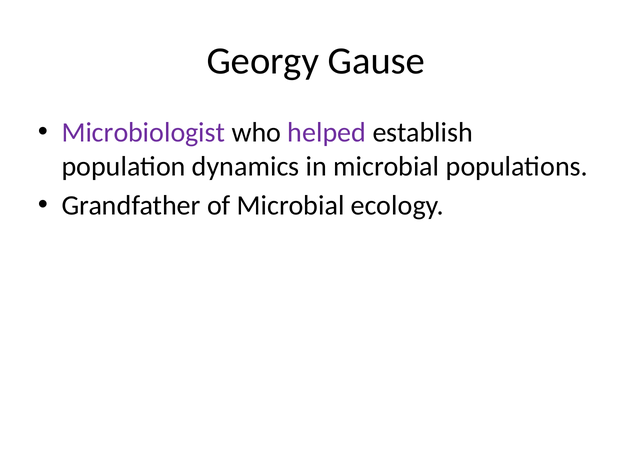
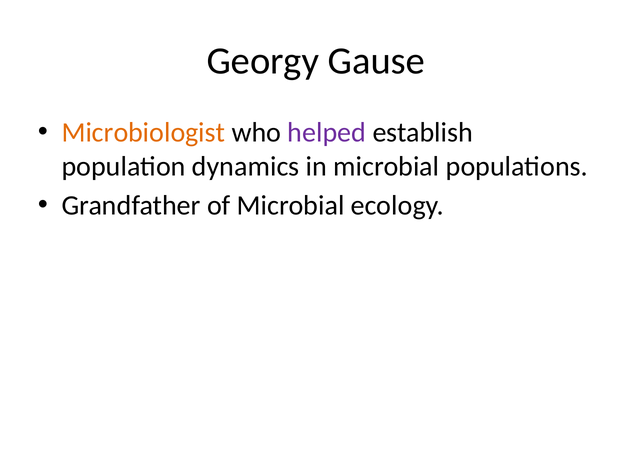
Microbiologist colour: purple -> orange
